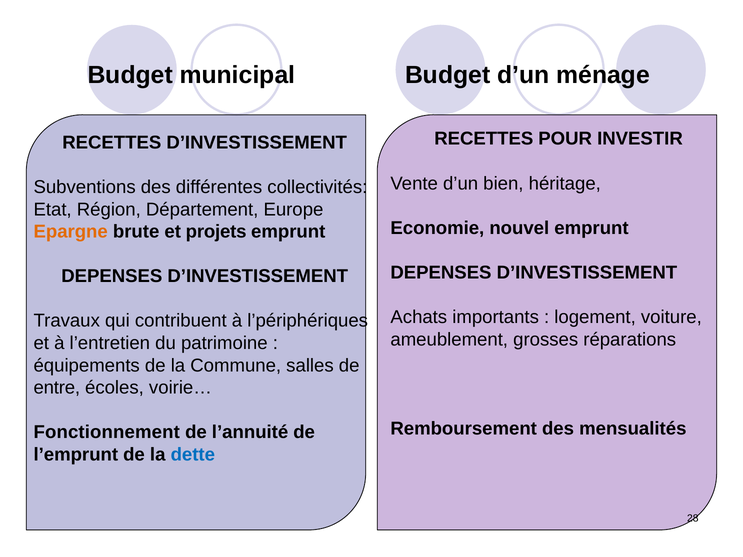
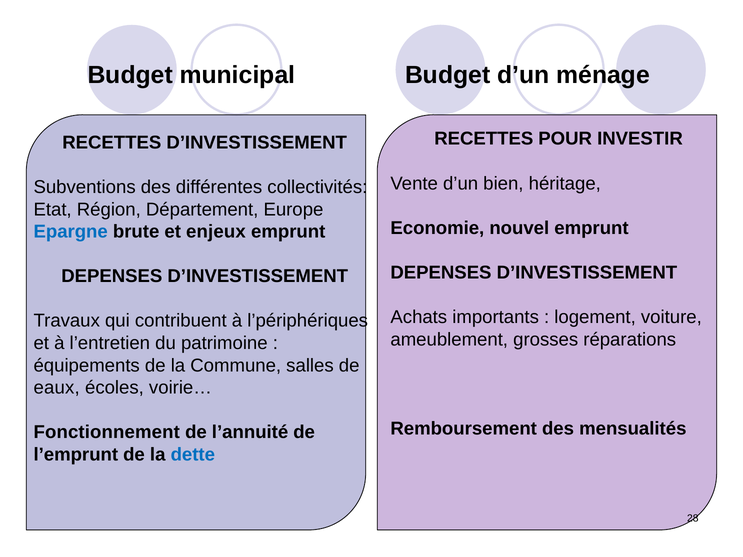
Epargne colour: orange -> blue
projets: projets -> enjeux
entre: entre -> eaux
